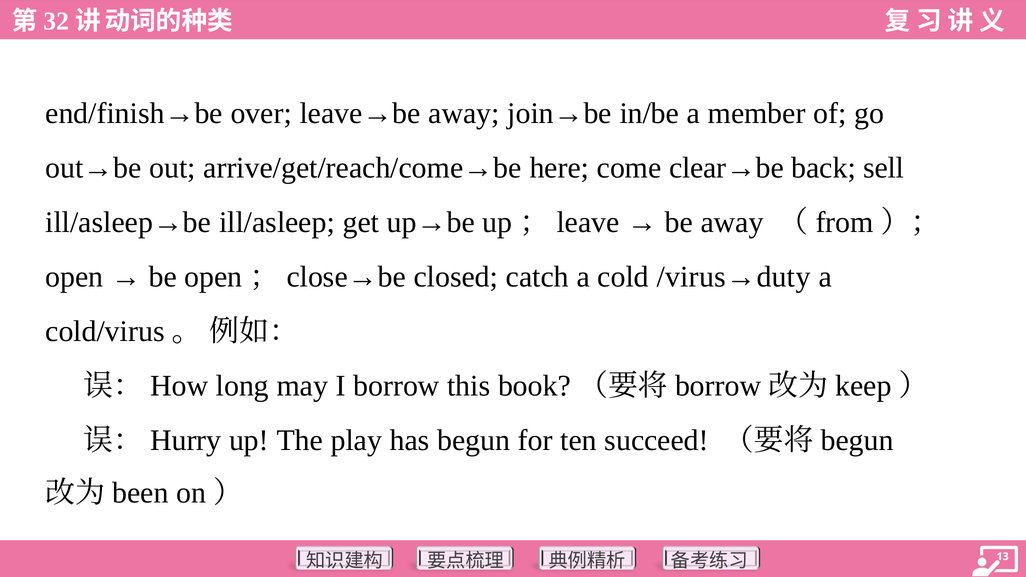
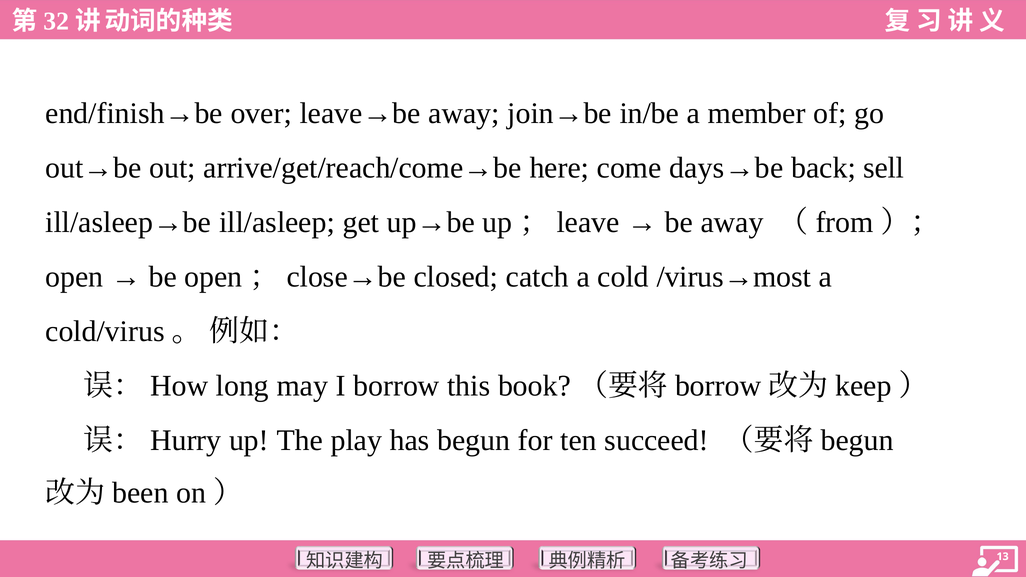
clear→be: clear→be -> days→be
/virus→duty: /virus→duty -> /virus→most
